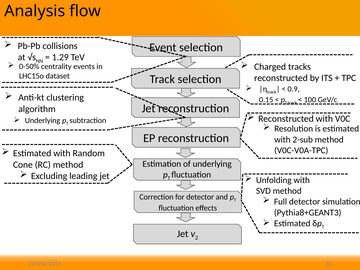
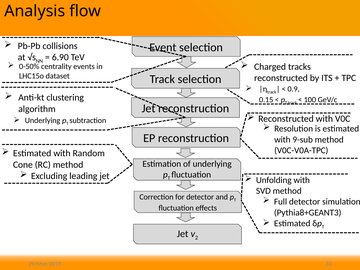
1.29: 1.29 -> 6.90
2-sub: 2-sub -> 9-sub
